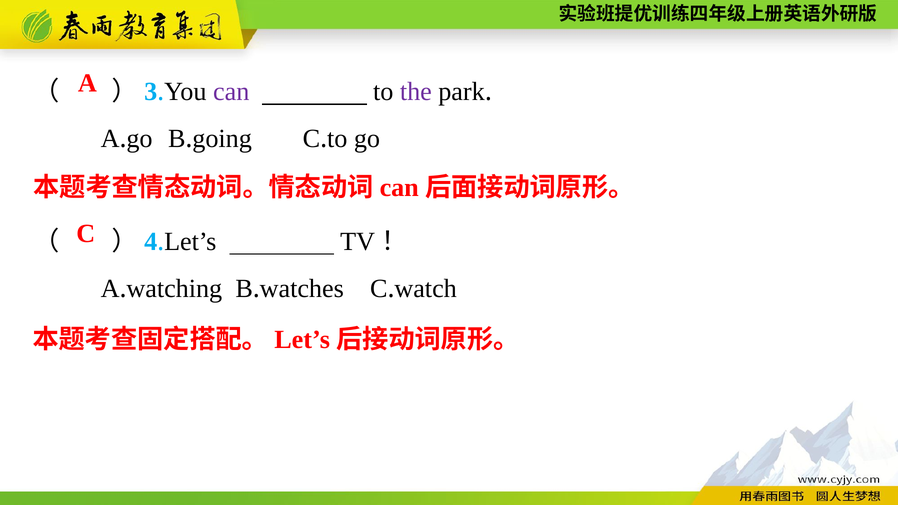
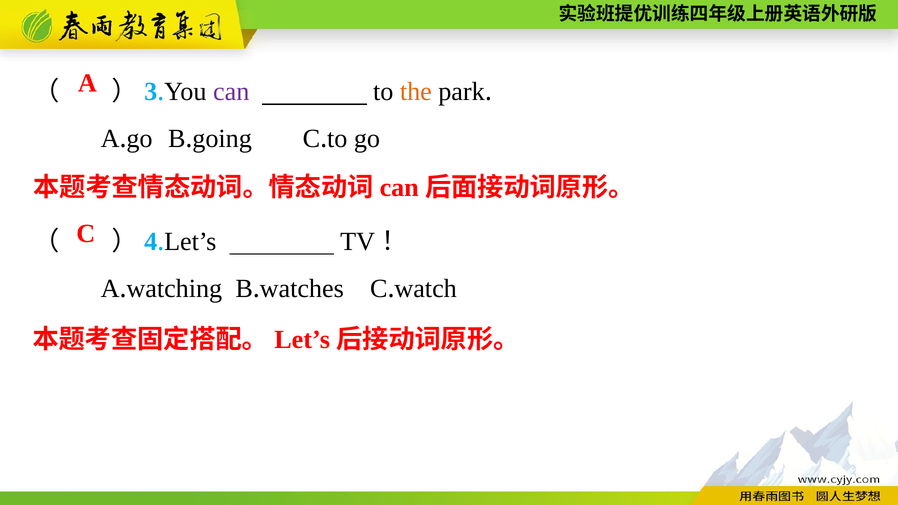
the colour: purple -> orange
